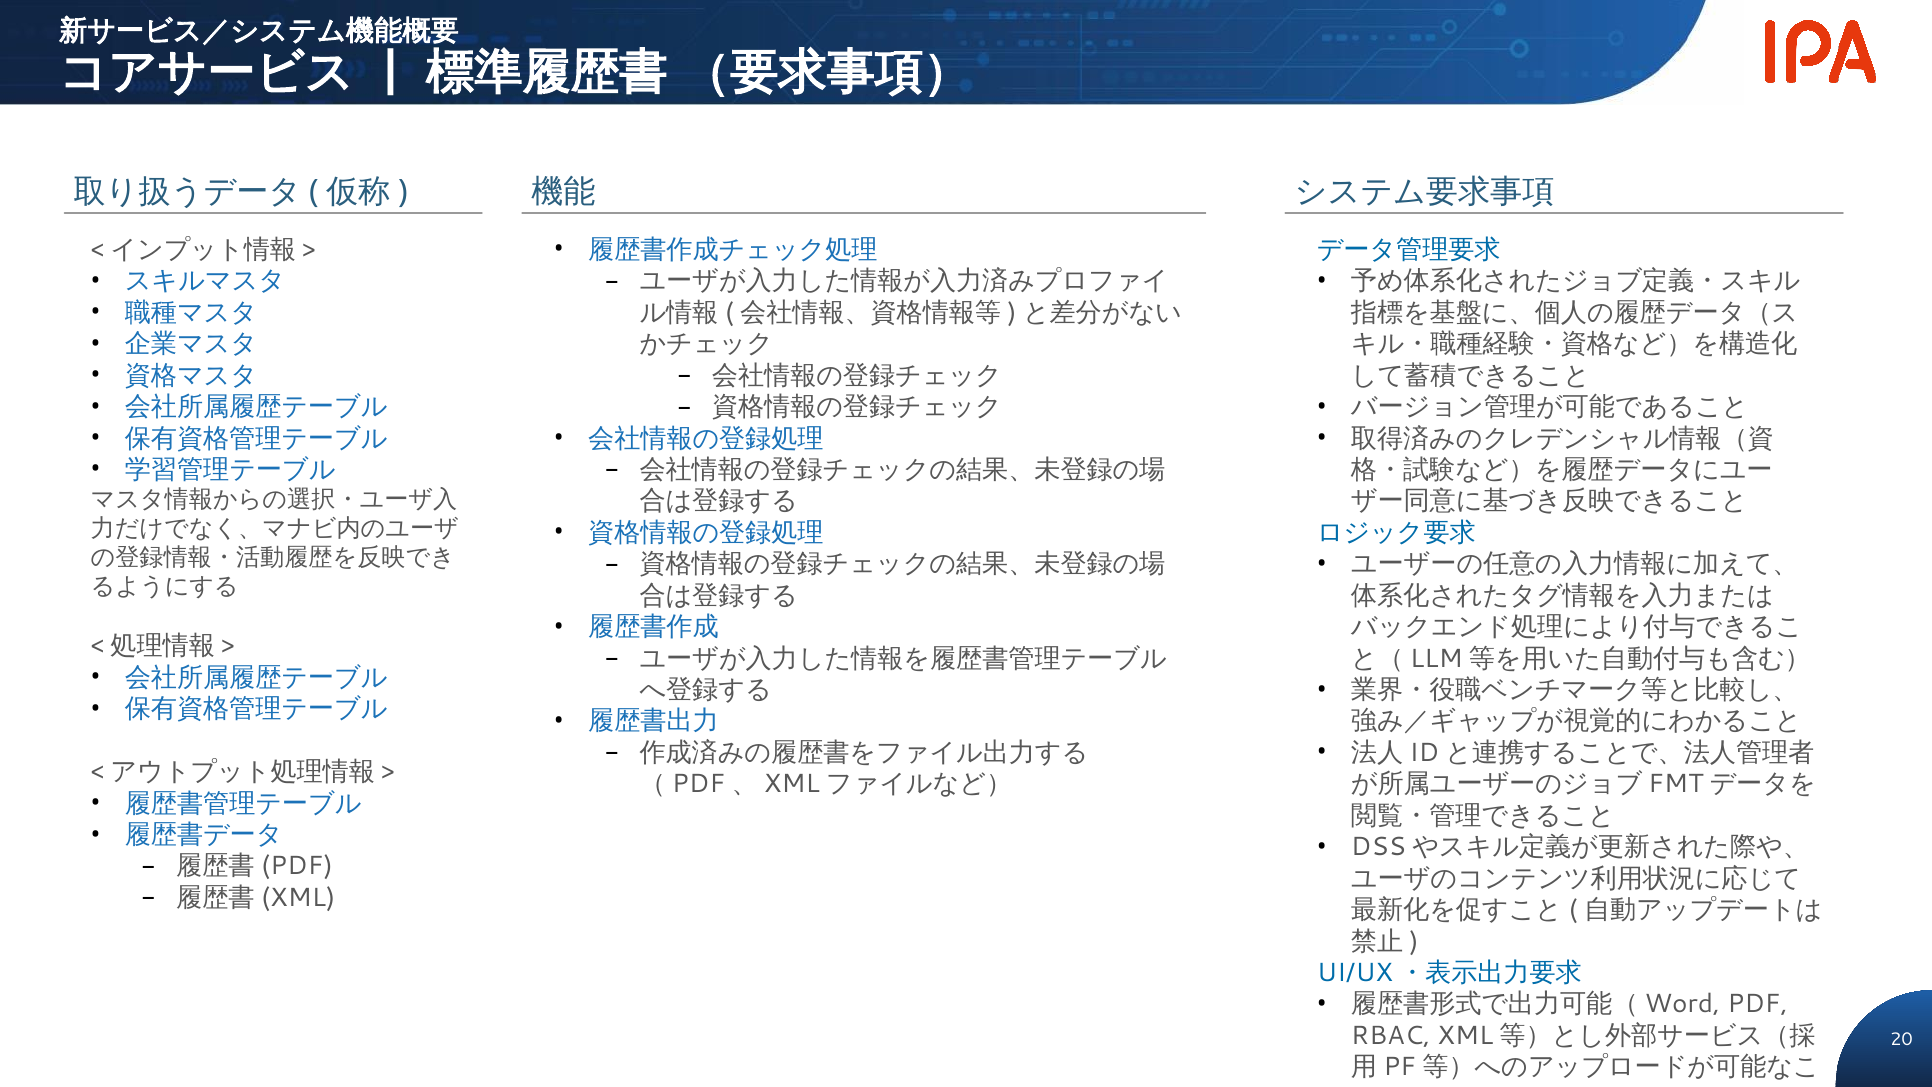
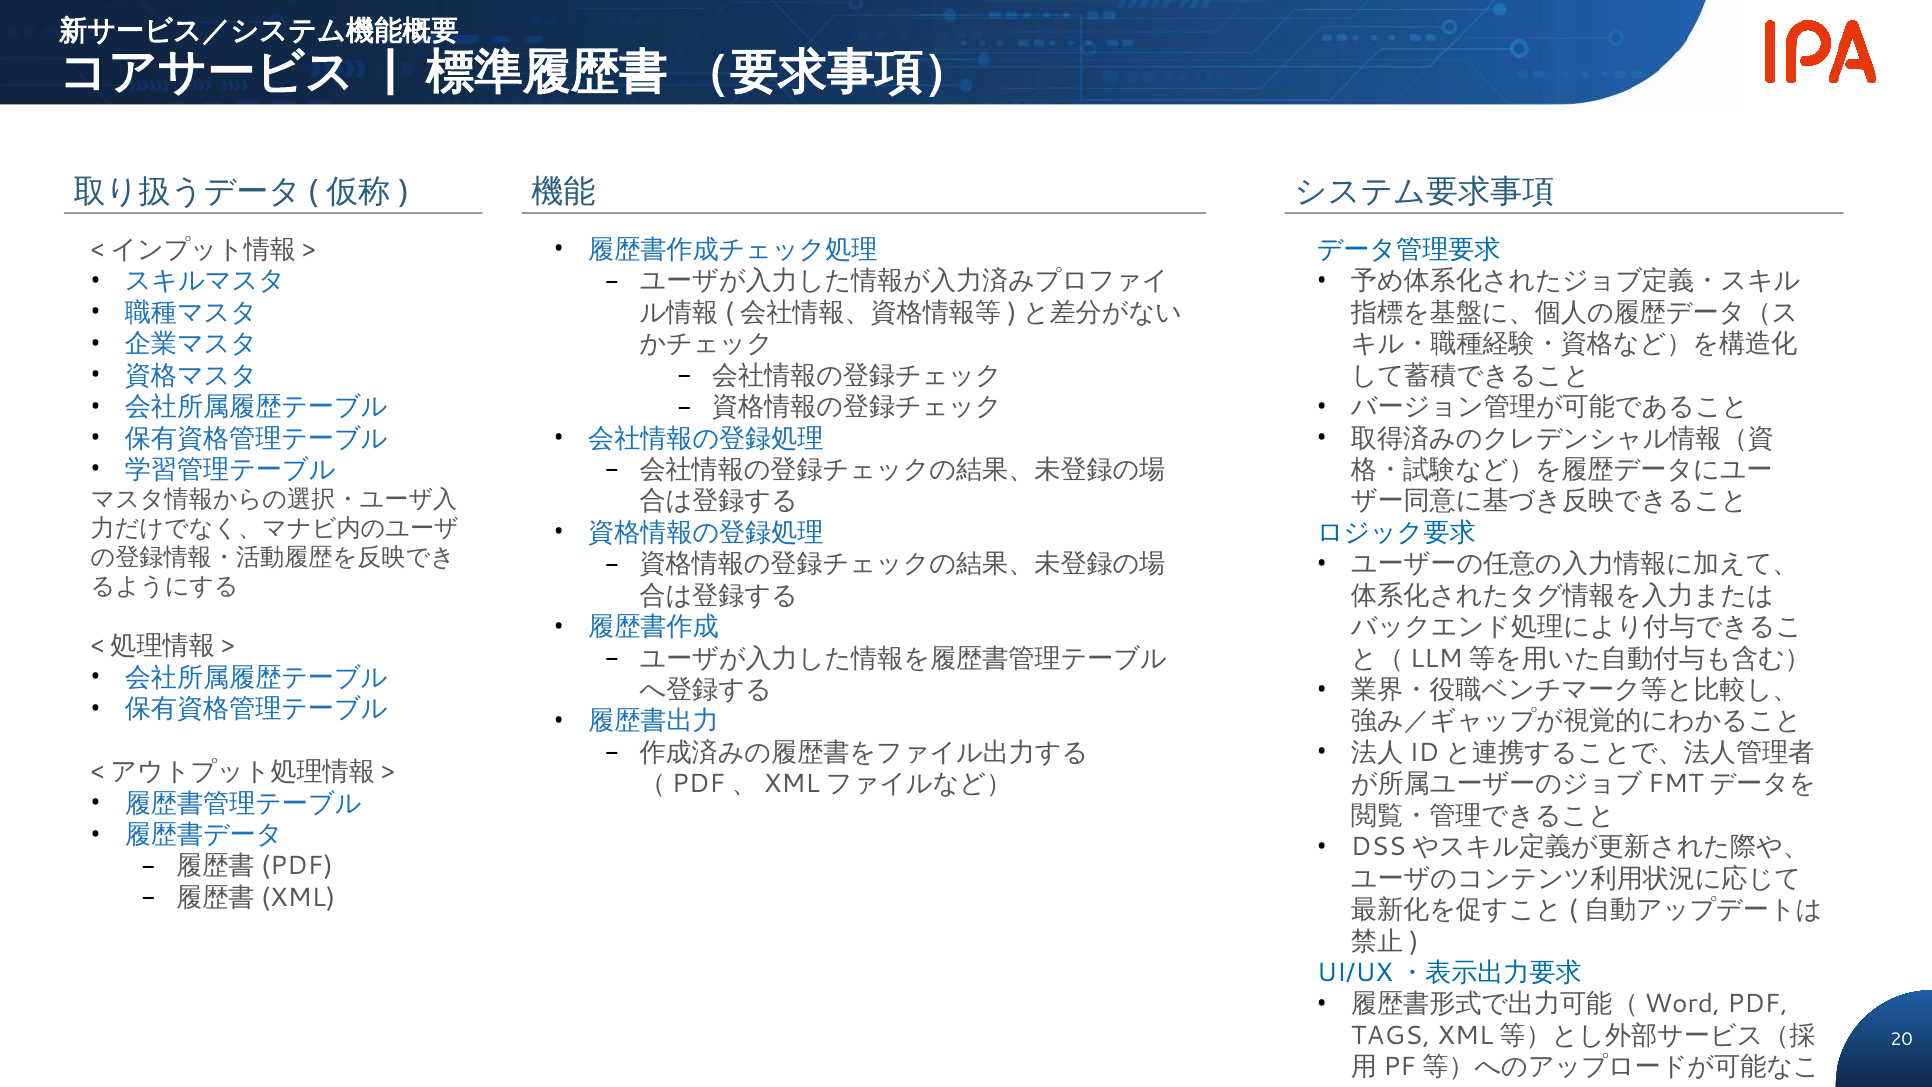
RBAC: RBAC -> TAGS
